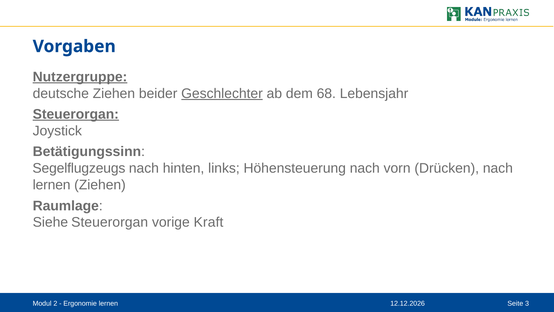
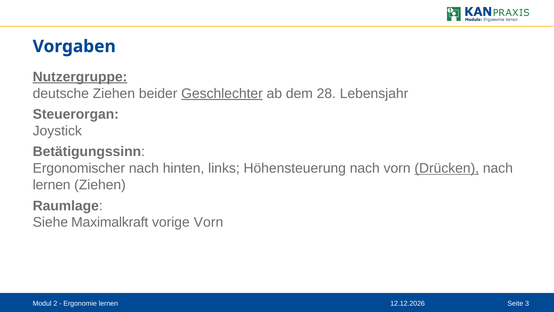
68: 68 -> 28
Steuerorgan at (76, 114) underline: present -> none
Segelflugzeugs: Segelflugzeugs -> Ergonomischer
Drücken underline: none -> present
Siehe Steuerorgan: Steuerorgan -> Maximalkraft
vorige Kraft: Kraft -> Vorn
